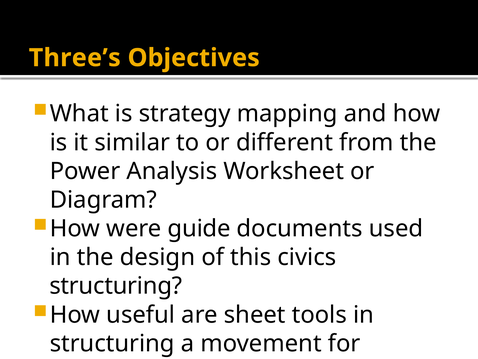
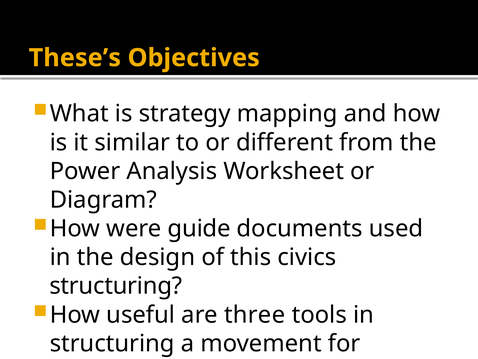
Three’s: Three’s -> These’s
sheet: sheet -> three
